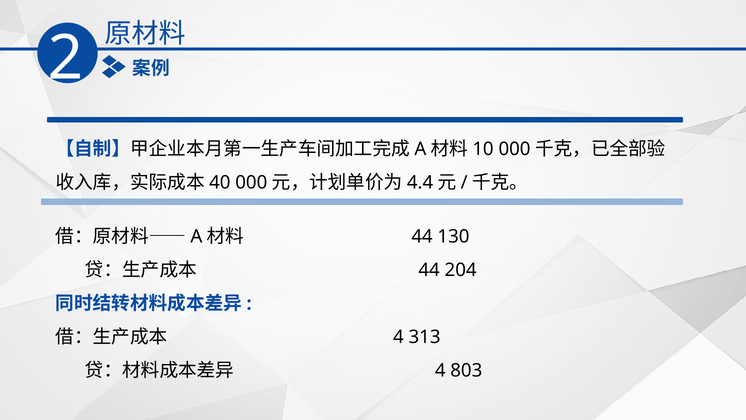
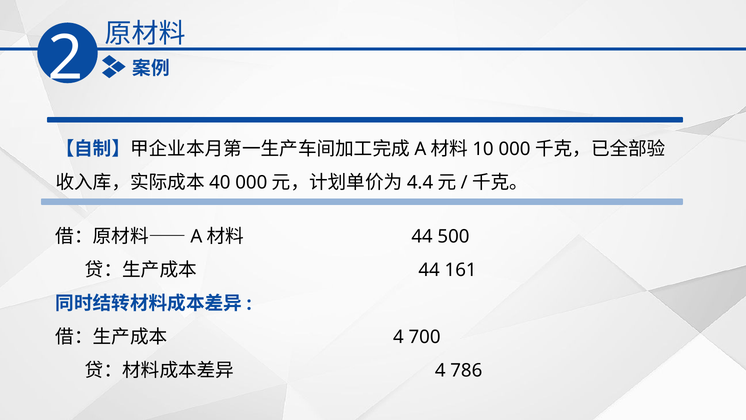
130: 130 -> 500
204: 204 -> 161
313: 313 -> 700
803: 803 -> 786
